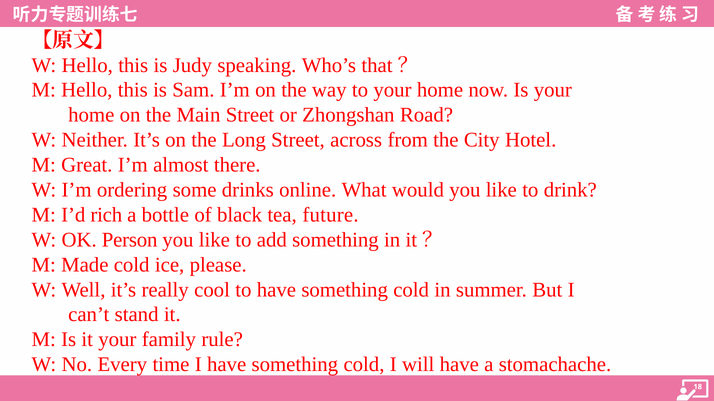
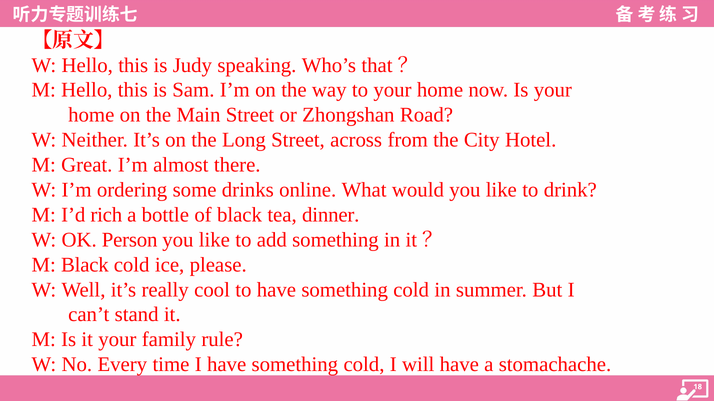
future: future -> dinner
M Made: Made -> Black
